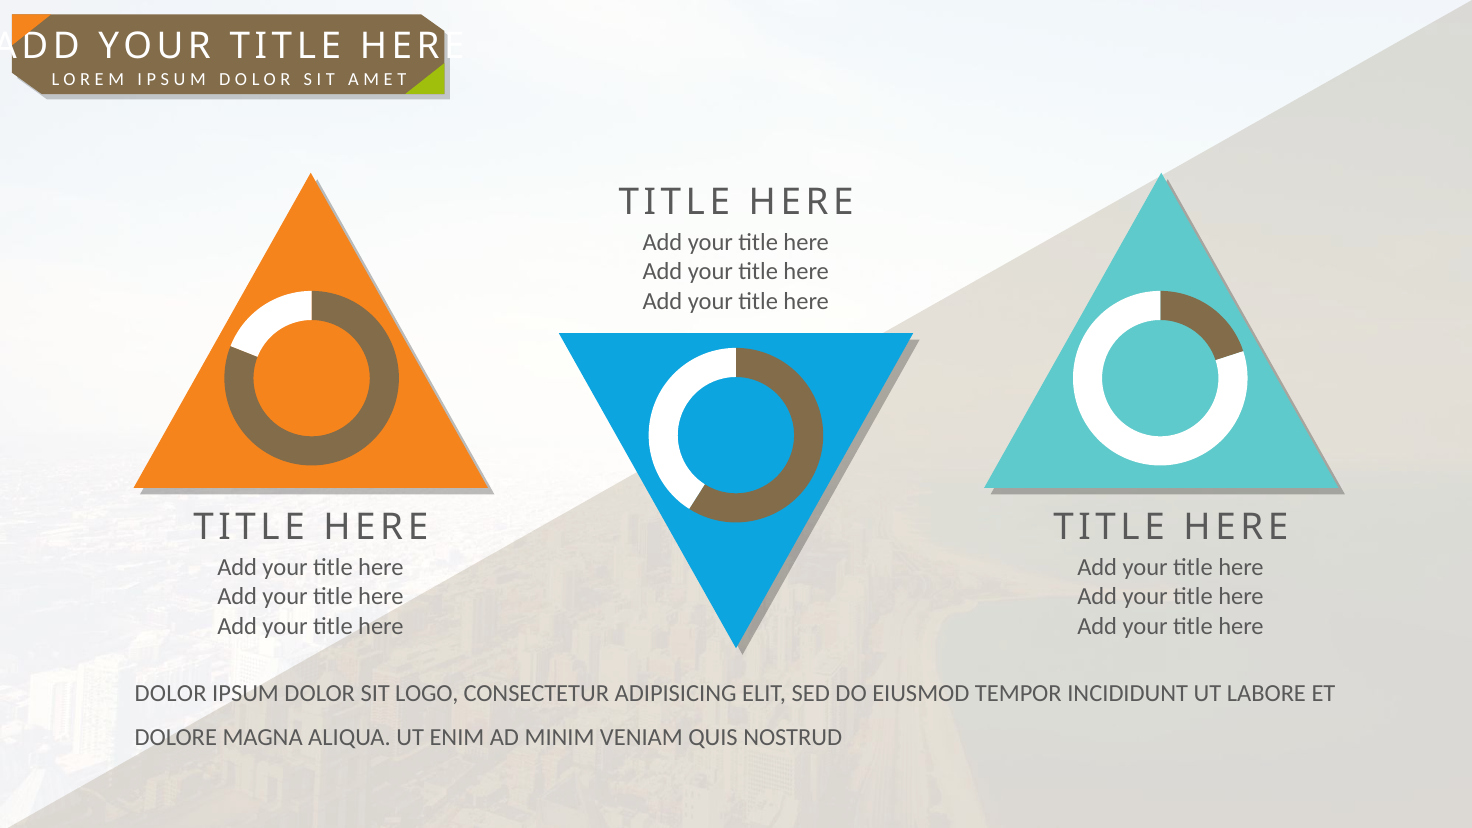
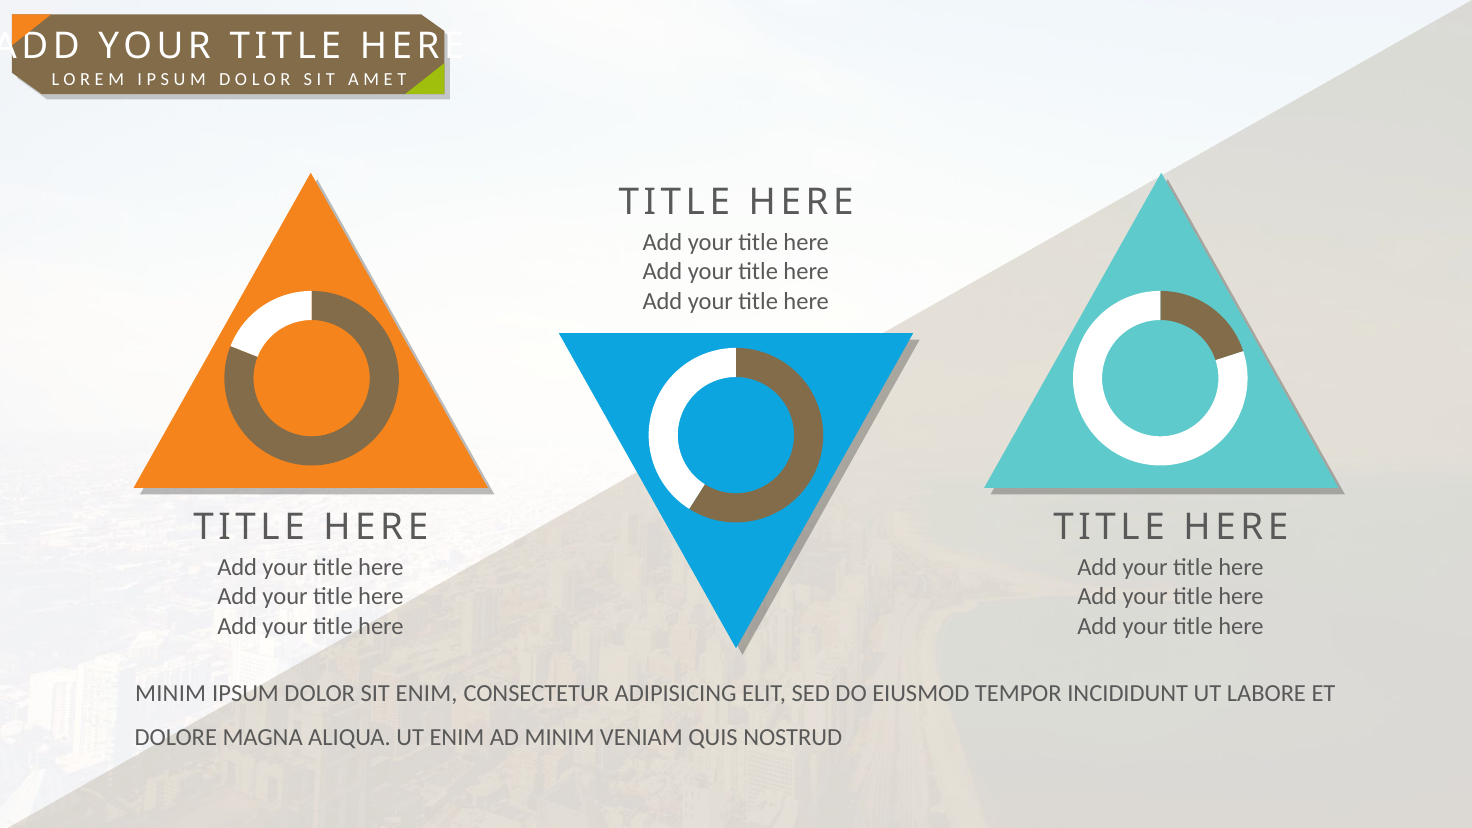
DOLOR at (171, 693): DOLOR -> MINIM
SIT LOGO: LOGO -> ENIM
